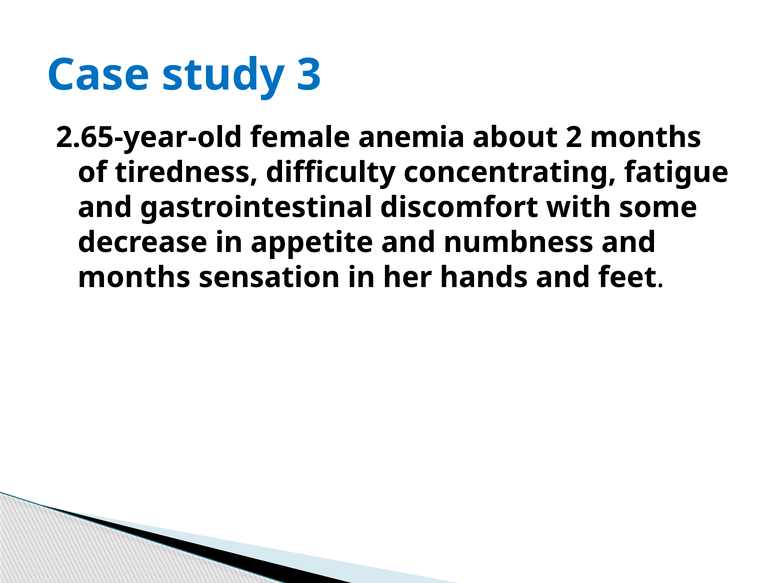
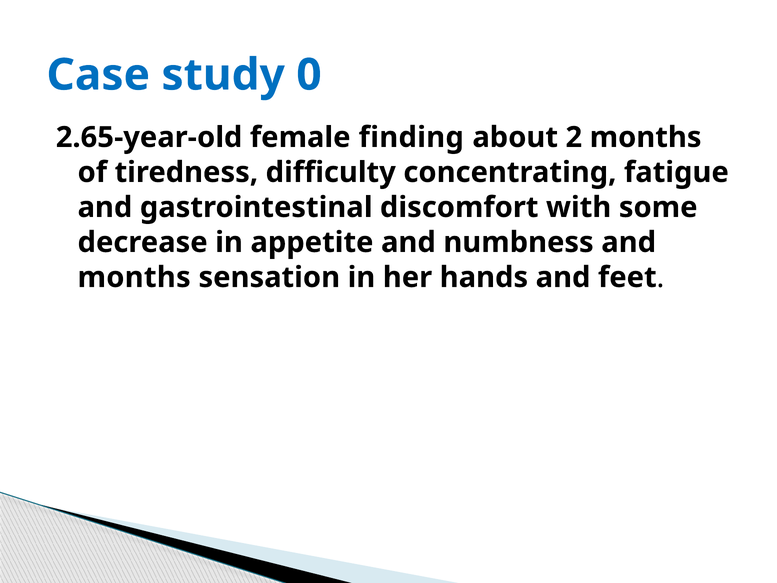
3: 3 -> 0
anemia: anemia -> finding
